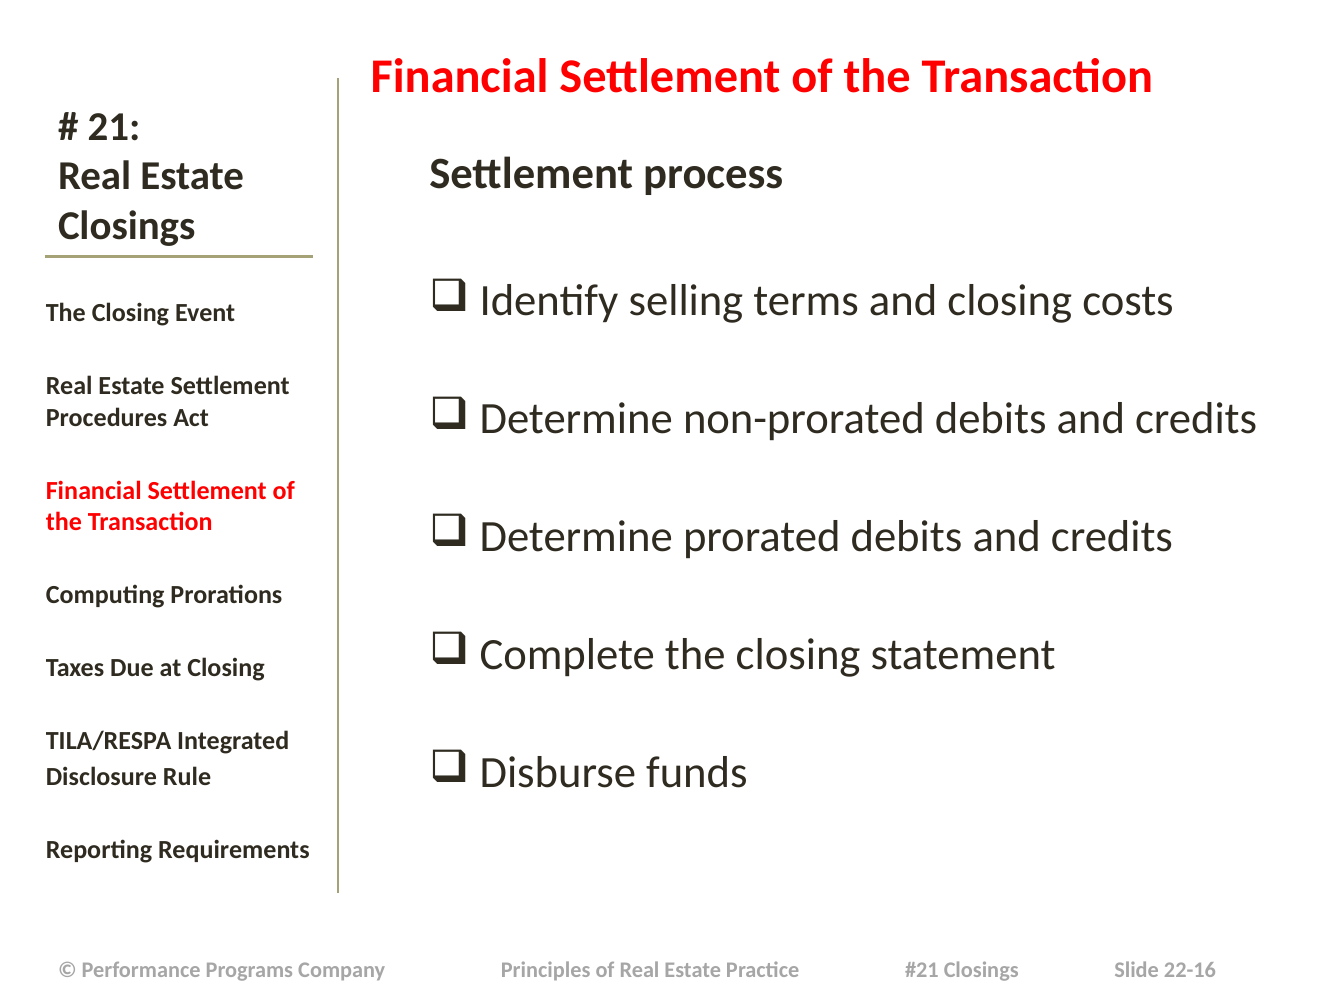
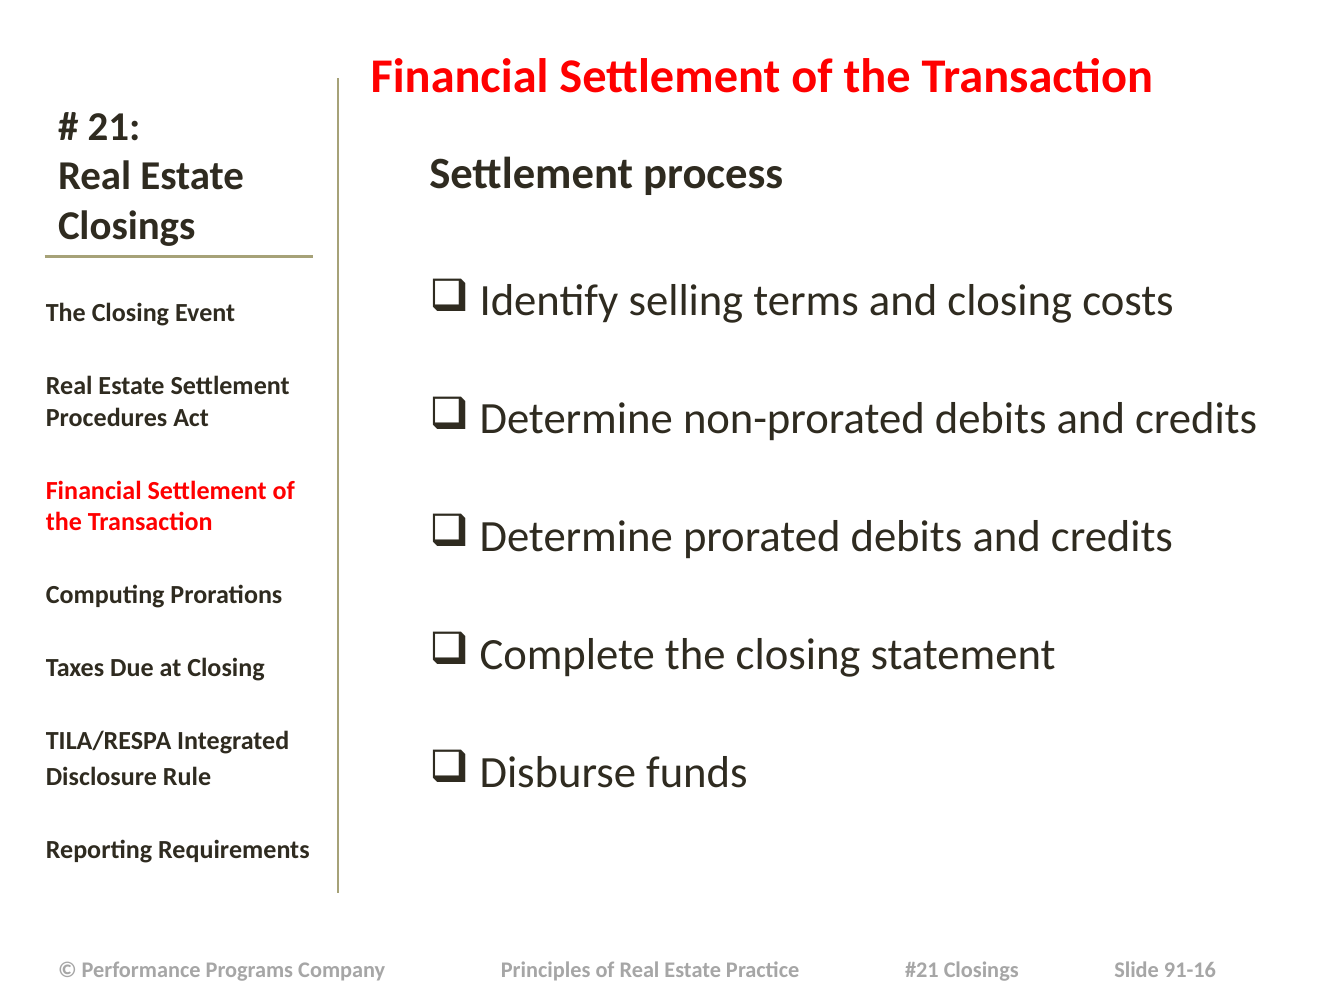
22-16: 22-16 -> 91-16
